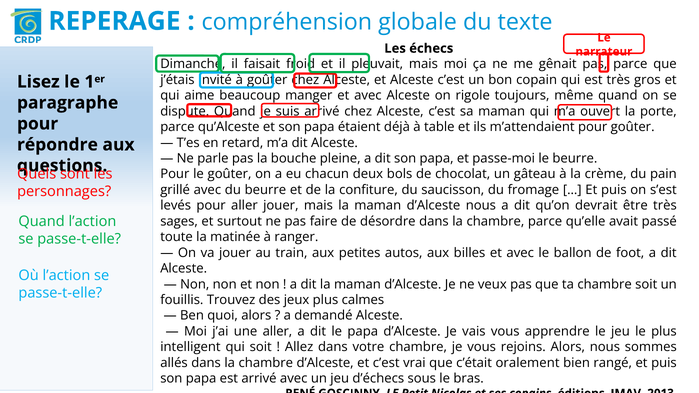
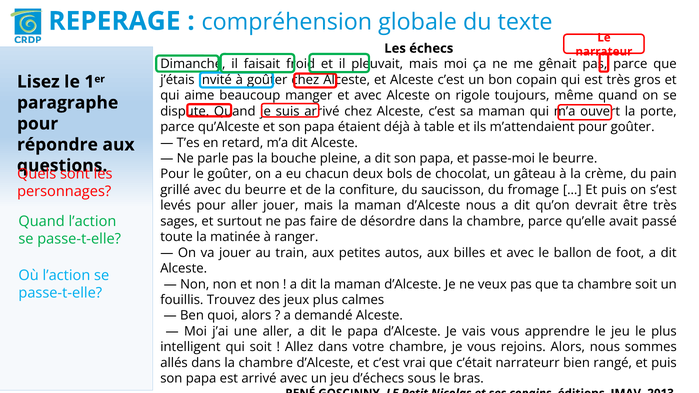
oralement: oralement -> narrateurr
